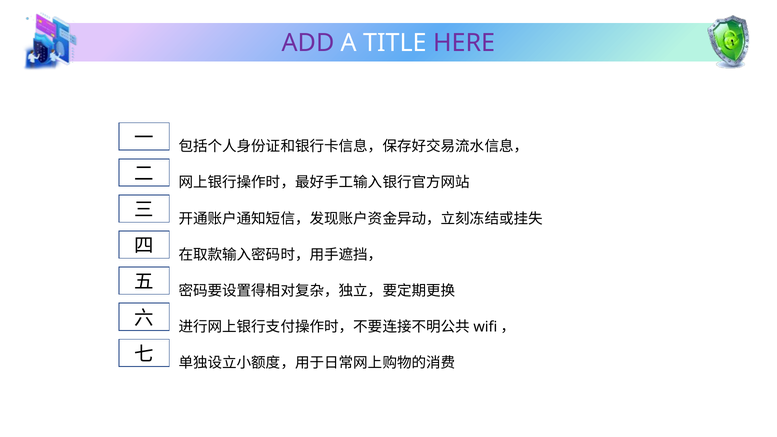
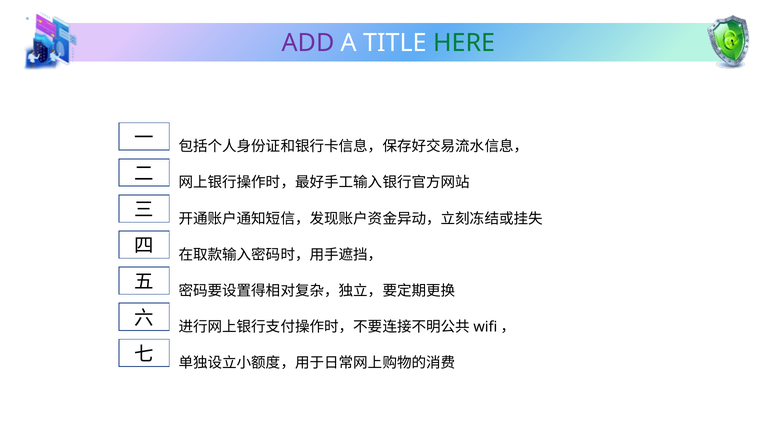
HERE colour: purple -> green
